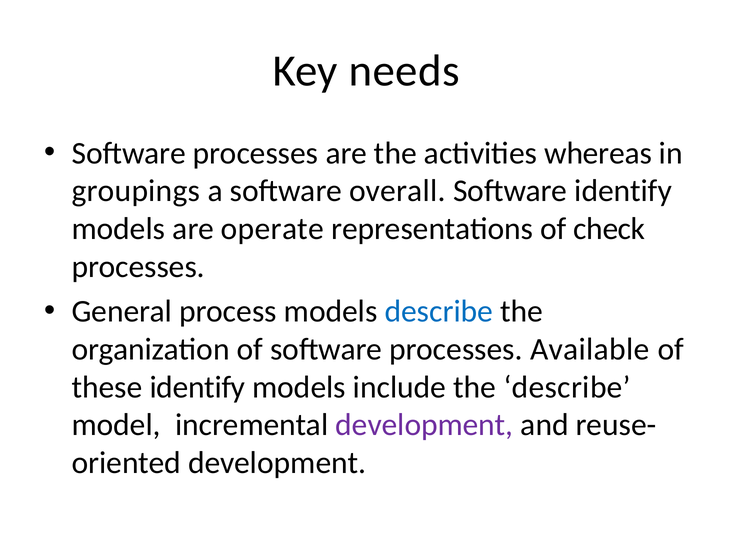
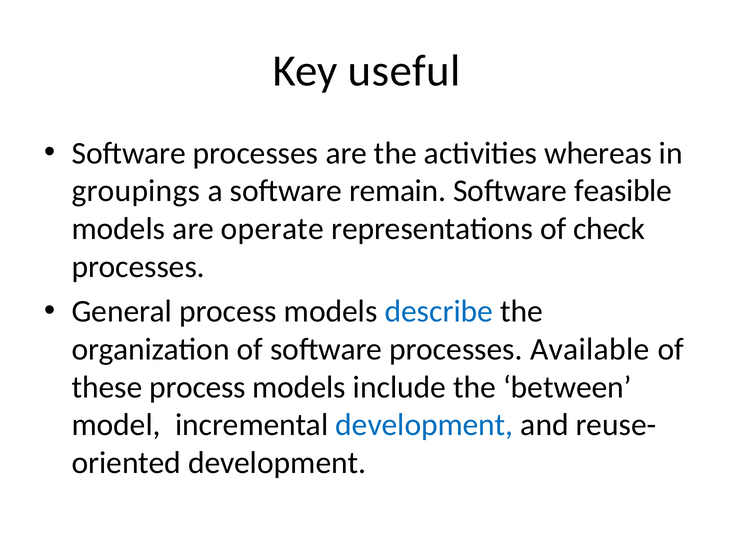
needs: needs -> useful
overall: overall -> remain
Software identify: identify -> feasible
these identify: identify -> process
the describe: describe -> between
development at (424, 425) colour: purple -> blue
